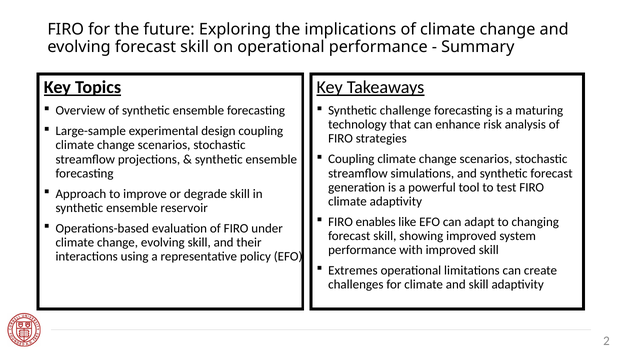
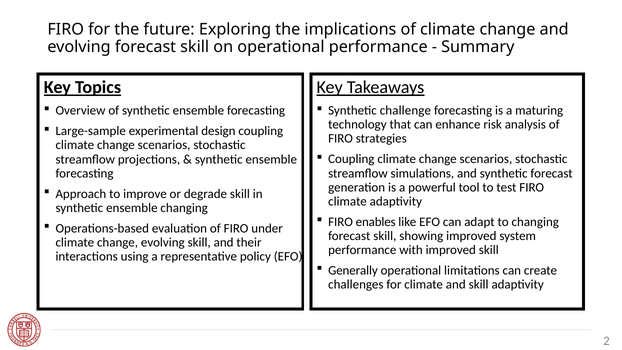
ensemble reservoir: reservoir -> changing
Extremes: Extremes -> Generally
